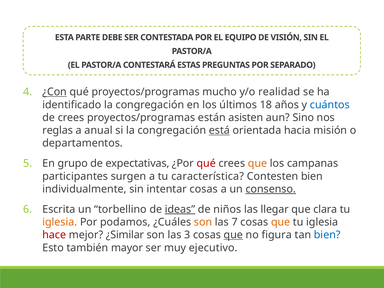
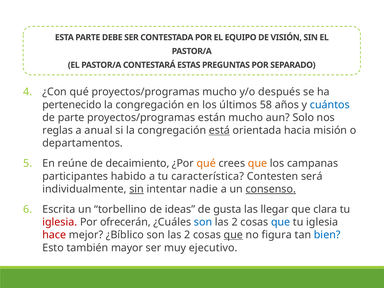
¿Con underline: present -> none
realidad: realidad -> después
identificado: identificado -> pertenecido
18: 18 -> 58
de crees: crees -> parte
están asisten: asisten -> mucho
Sino: Sino -> Solo
grupo: grupo -> reúne
expectativas: expectativas -> decaimiento
qué at (206, 163) colour: red -> orange
surgen: surgen -> habido
Contesten bien: bien -> será
sin at (137, 189) underline: none -> present
intentar cosas: cosas -> nadie
ideas underline: present -> none
niños: niños -> gusta
iglesia at (60, 222) colour: orange -> red
podamos: podamos -> ofrecerán
son at (203, 222) colour: orange -> blue
7 at (235, 222): 7 -> 2
que at (281, 222) colour: orange -> blue
¿Similar: ¿Similar -> ¿Bíblico
3 at (187, 235): 3 -> 2
